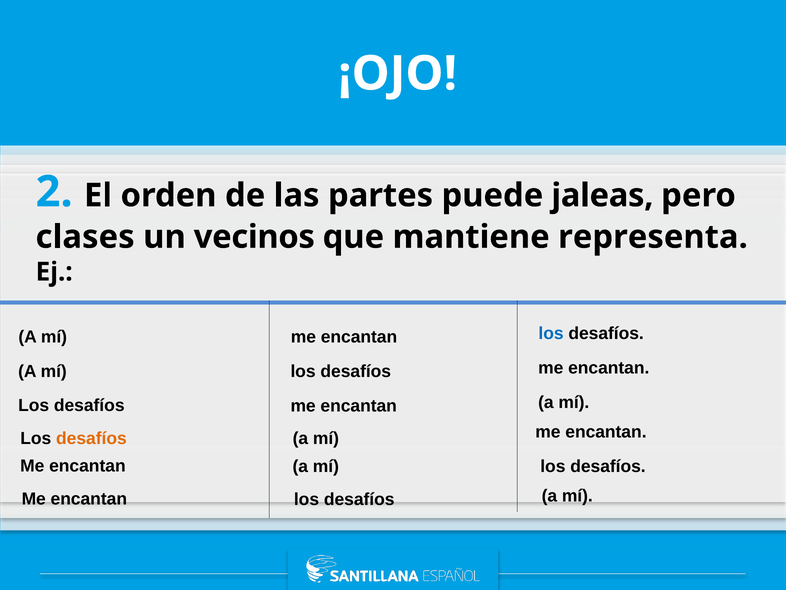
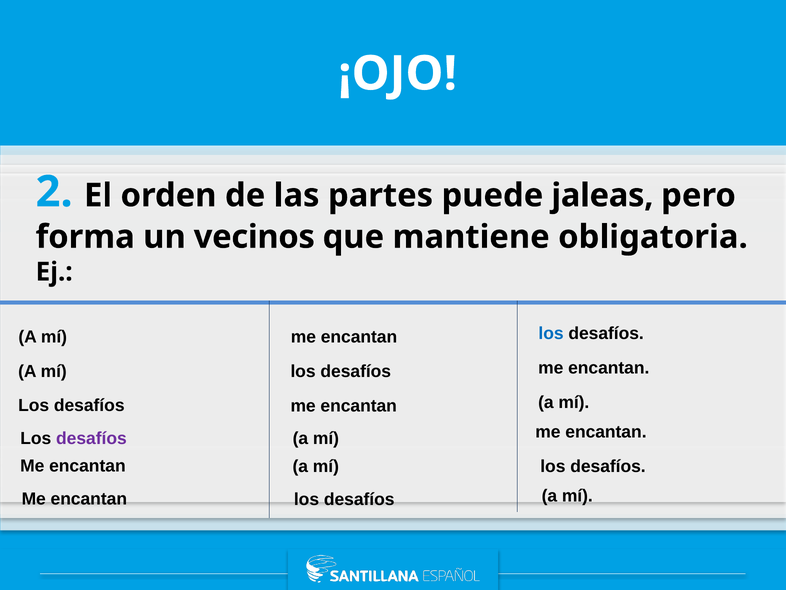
clases: clases -> forma
representa: representa -> obligatoria
desafíos at (91, 438) colour: orange -> purple
